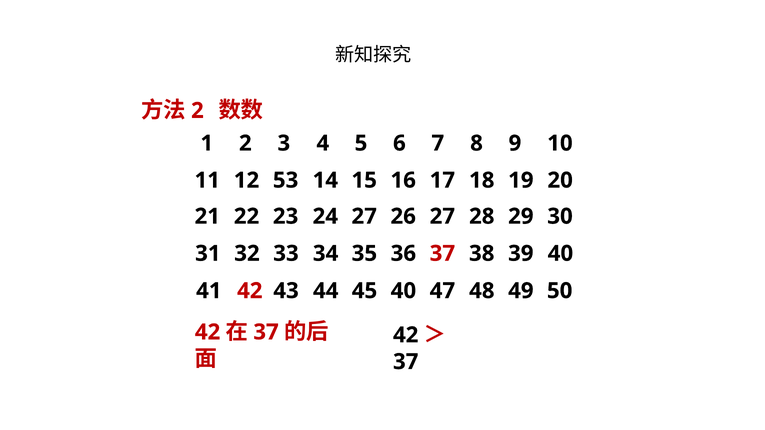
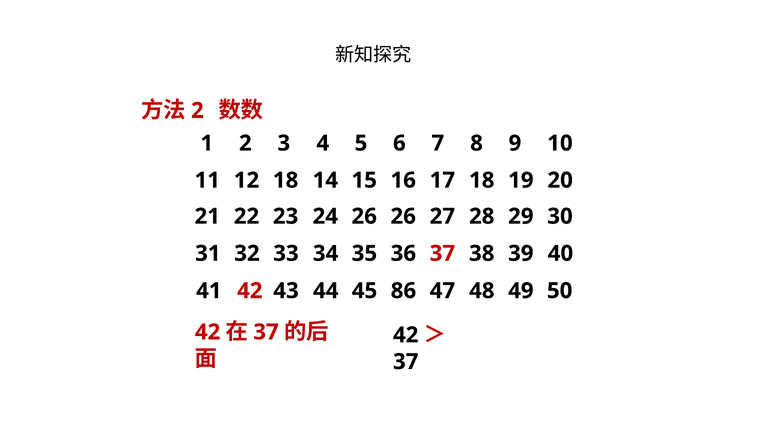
12 53: 53 -> 18
24 27: 27 -> 26
45 40: 40 -> 86
